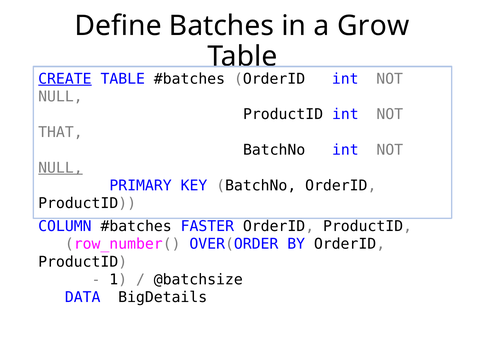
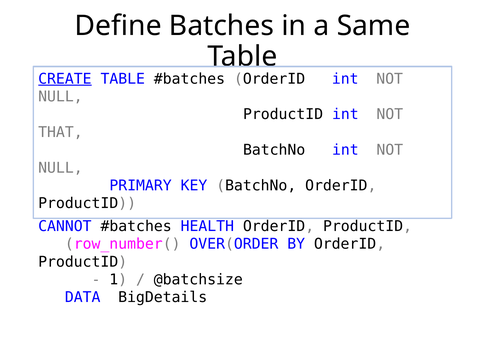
Grow: Grow -> Same
NULL at (60, 168) underline: present -> none
COLUMN: COLUMN -> CANNOT
FASTER: FASTER -> HEALTH
